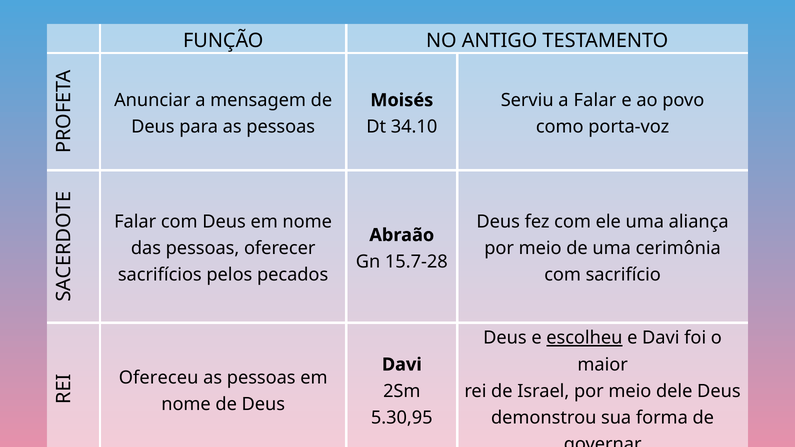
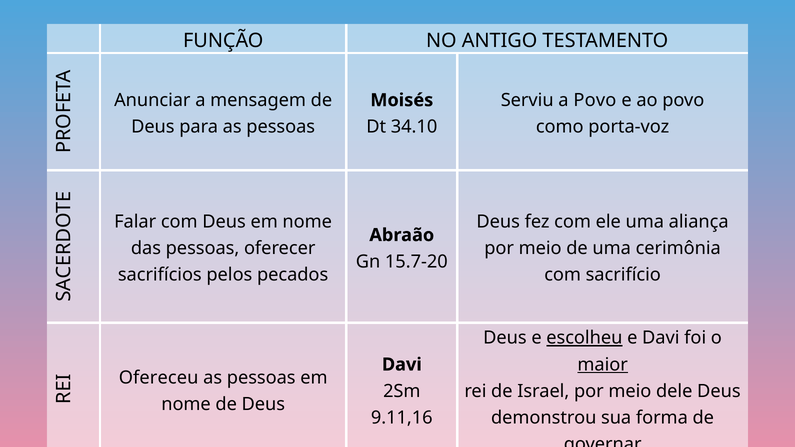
a Falar: Falar -> Povo
15.7-28: 15.7-28 -> 15.7-20
maior underline: none -> present
5.30,95: 5.30,95 -> 9.11,16
